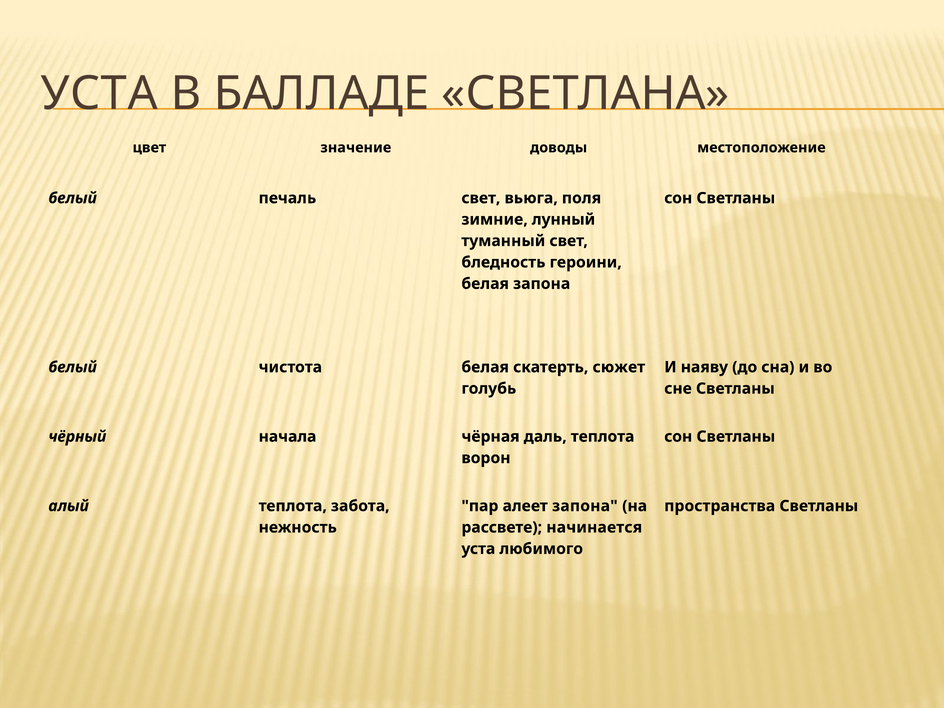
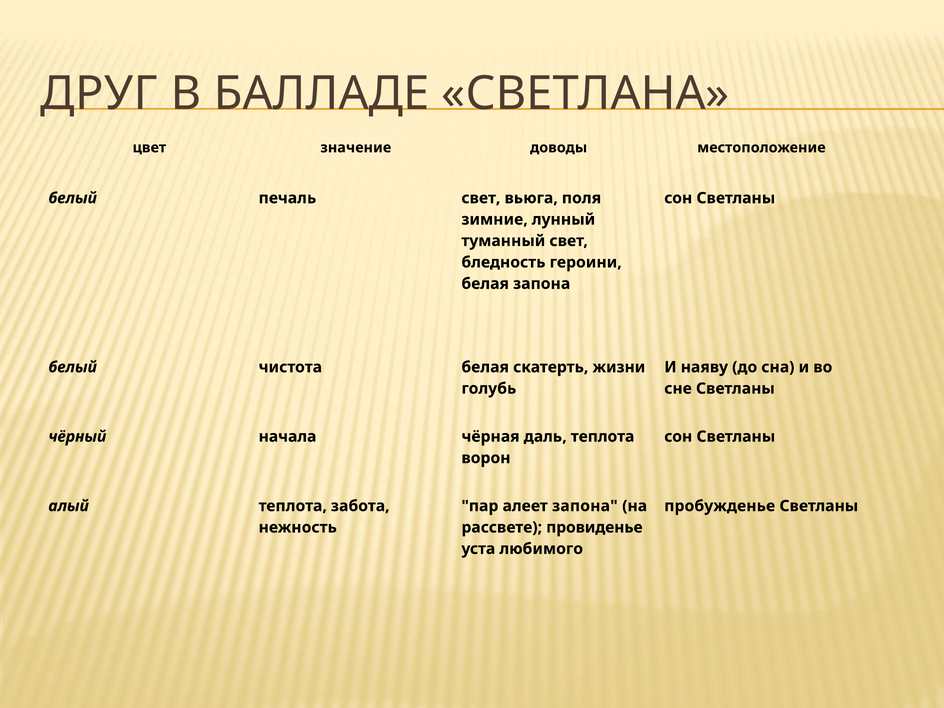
УСТА at (99, 94): УСТА -> ДРУГ
сюжет: сюжет -> жизни
пространства: пространства -> пробужденье
начинается: начинается -> провиденье
